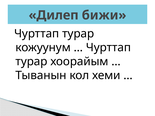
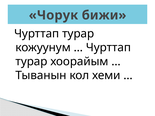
Дилеп: Дилеп -> Чорук
